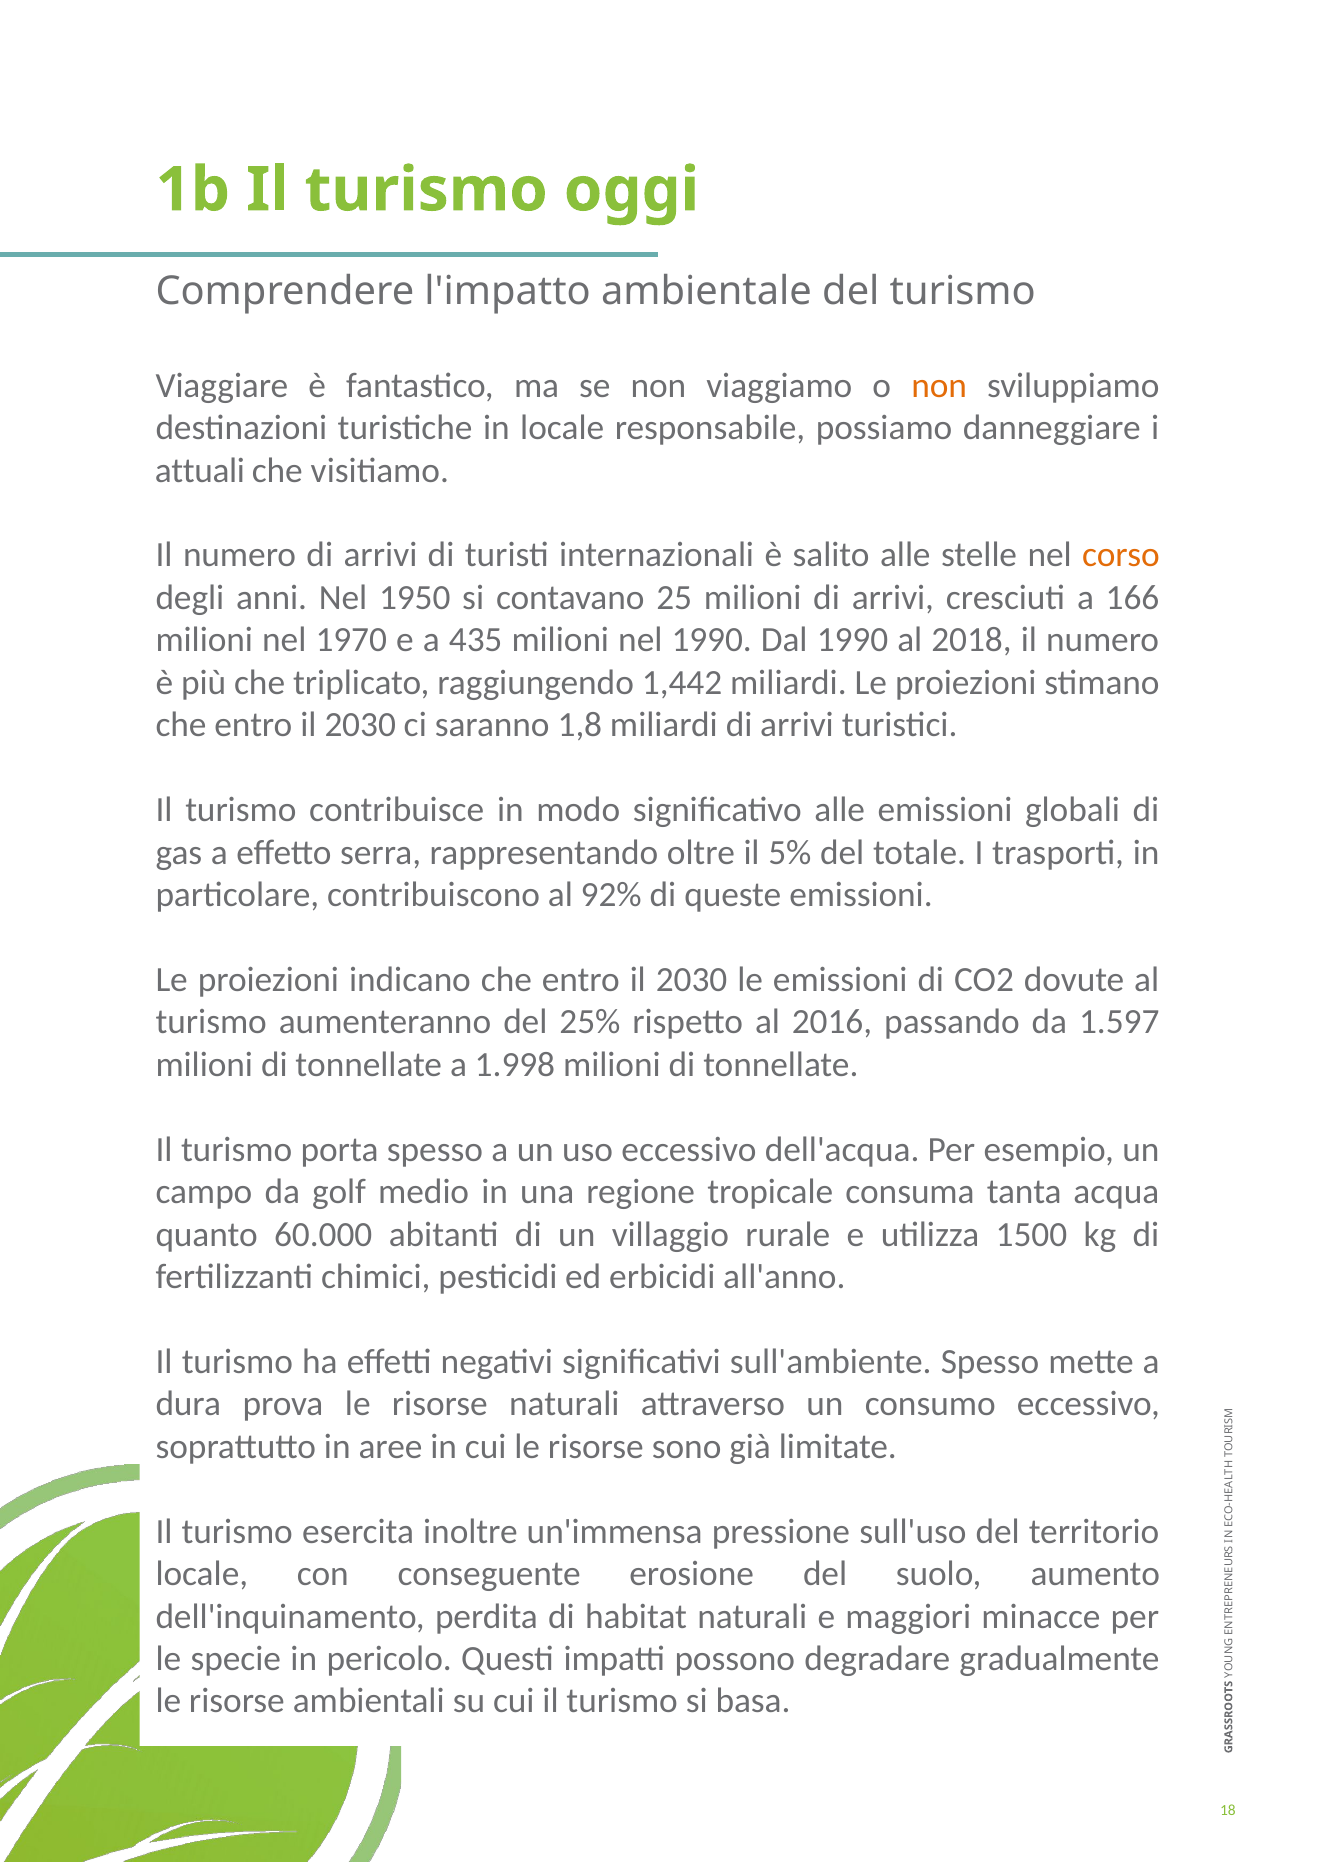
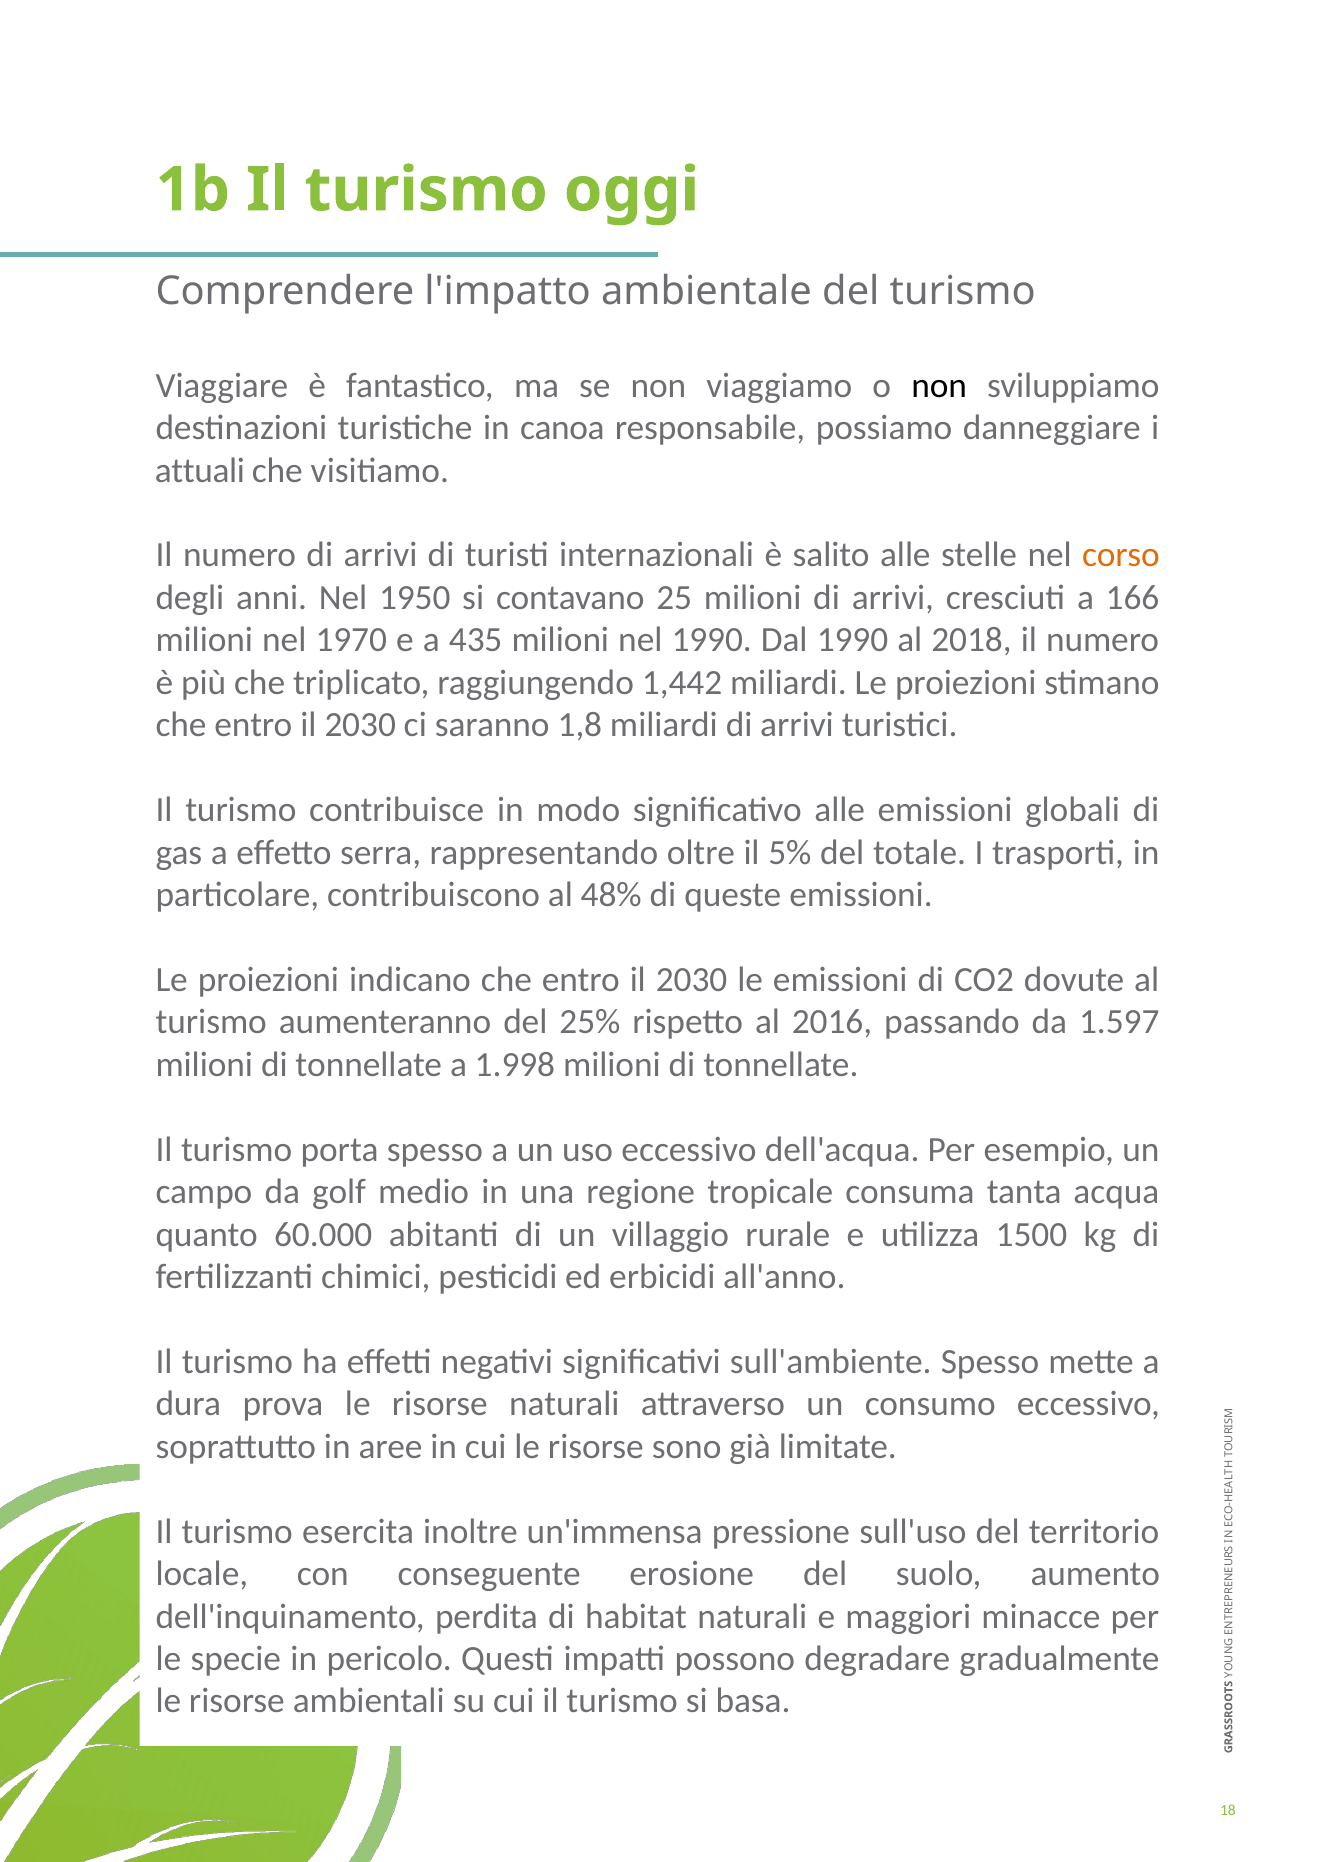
non at (939, 386) colour: orange -> black
in locale: locale -> canoa
92%: 92% -> 48%
